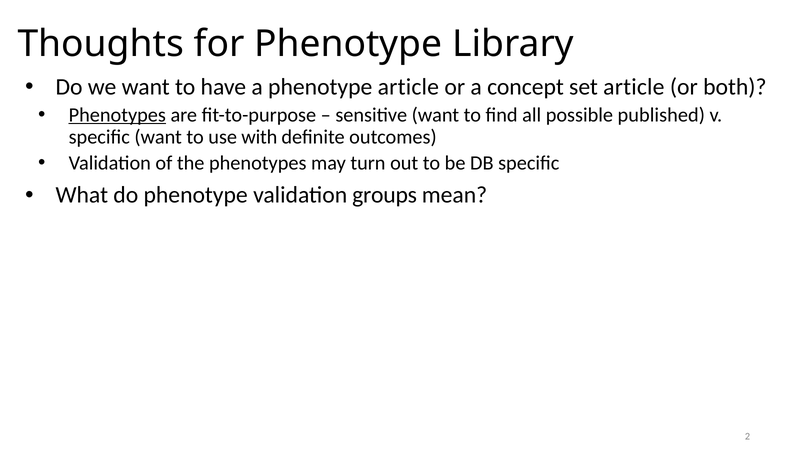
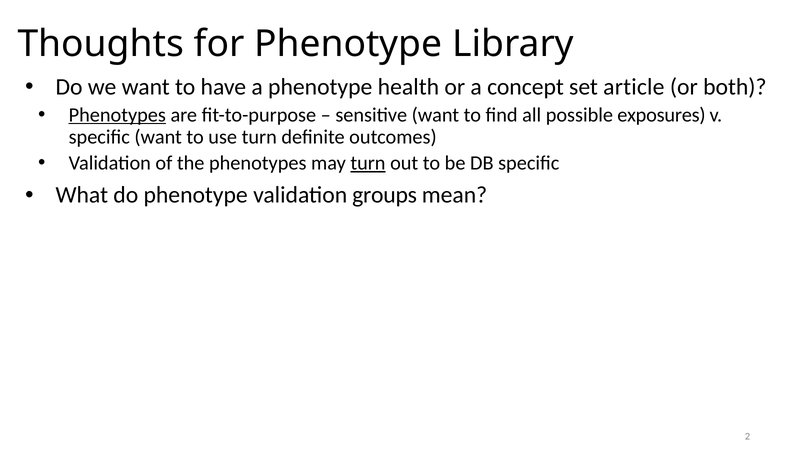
phenotype article: article -> health
published: published -> exposures
use with: with -> turn
turn at (368, 163) underline: none -> present
